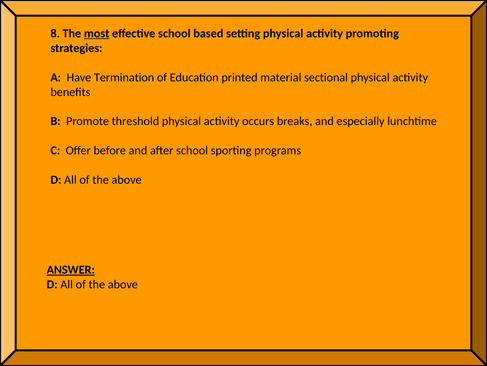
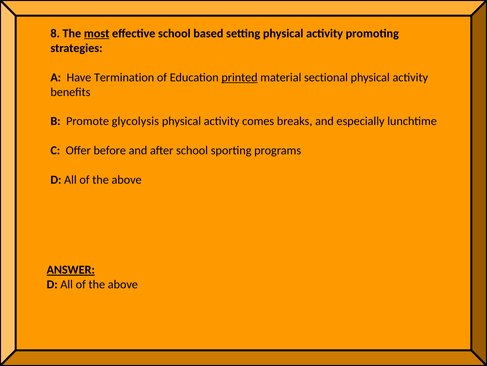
printed underline: none -> present
threshold: threshold -> glycolysis
occurs: occurs -> comes
